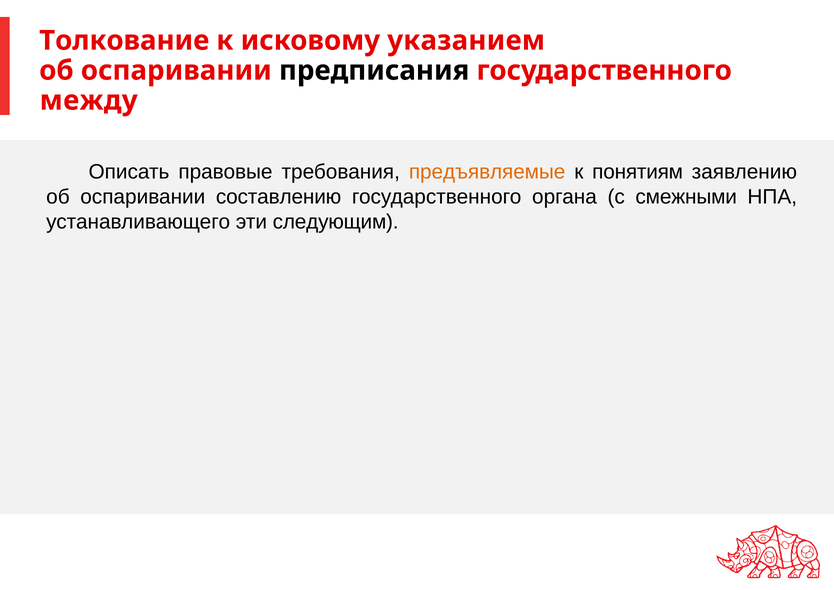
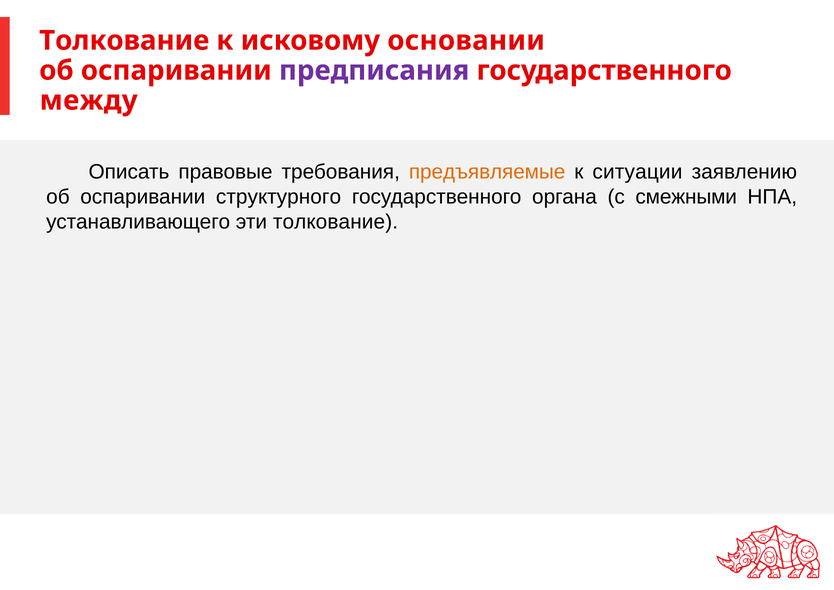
указанием: указанием -> основании
предписания colour: black -> purple
понятиям: понятиям -> ситуации
составлению: составлению -> структурного
эти следующим: следующим -> толкование
